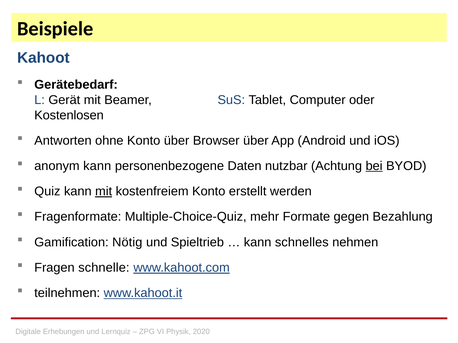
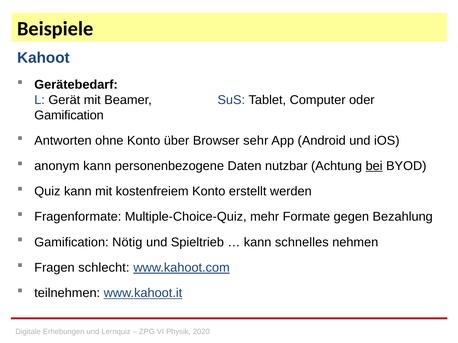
Kostenlosen at (69, 115): Kostenlosen -> Gamification
Browser über: über -> sehr
mit at (104, 192) underline: present -> none
schnelle: schnelle -> schlecht
